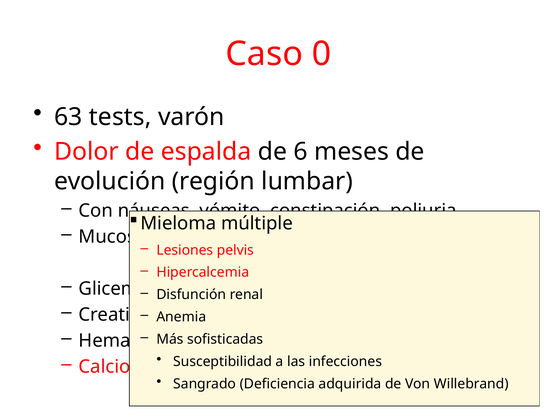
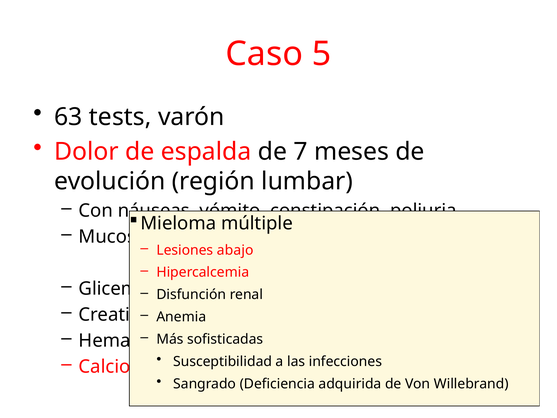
0: 0 -> 5
6: 6 -> 7
pelvis: pelvis -> abajo
